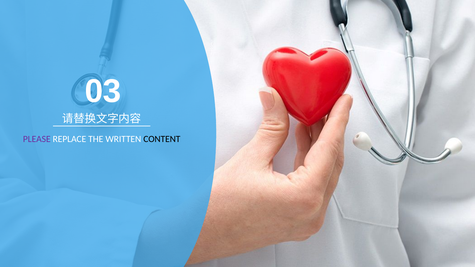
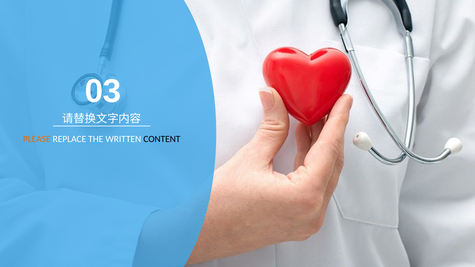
PLEASE colour: purple -> orange
